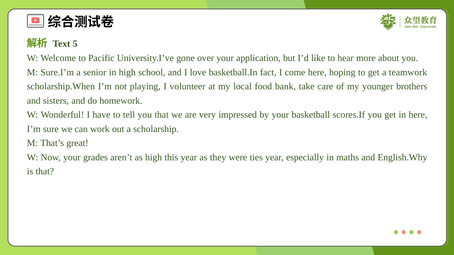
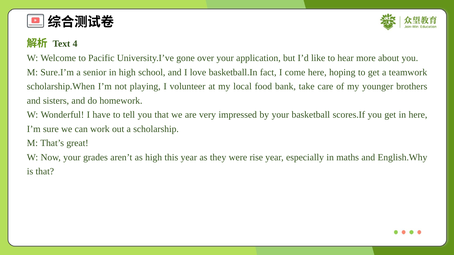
5: 5 -> 4
ties: ties -> rise
